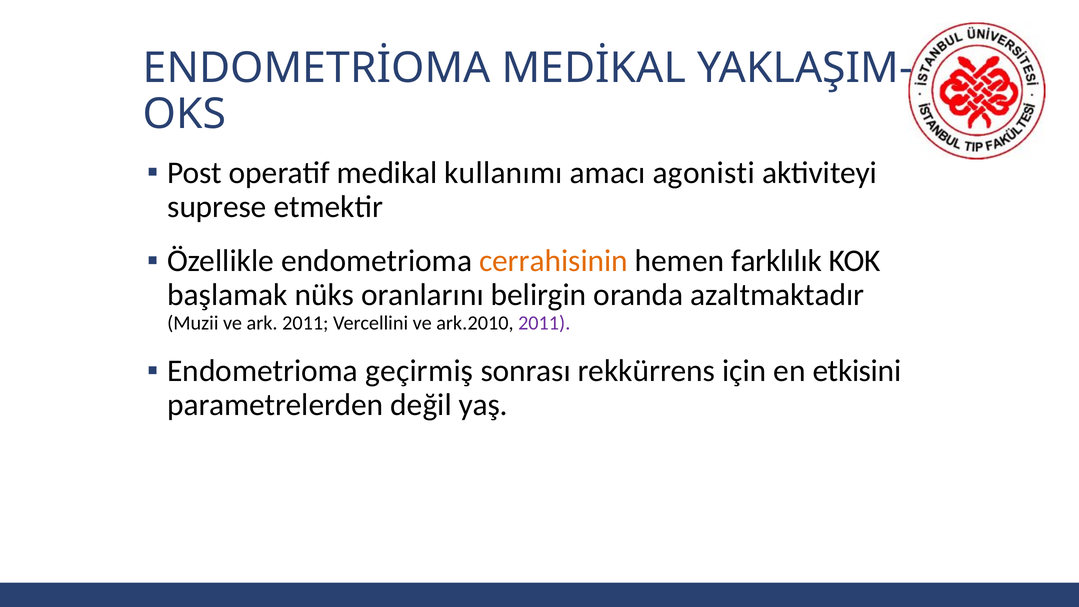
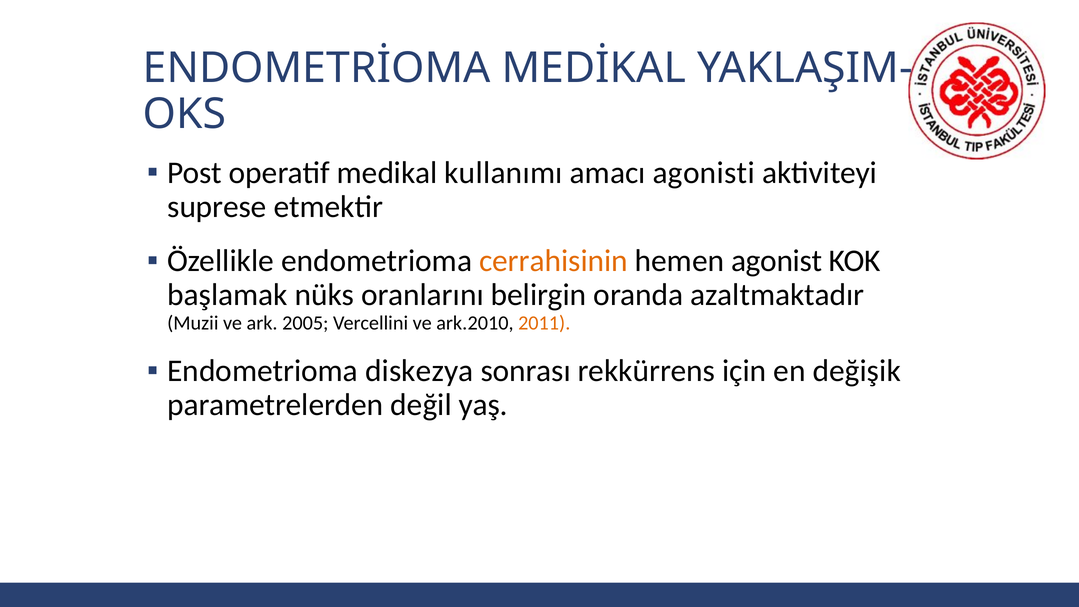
farklılık: farklılık -> agonist
ark 2011: 2011 -> 2005
2011 at (544, 323) colour: purple -> orange
geçirmiş: geçirmiş -> diskezya
etkisini: etkisini -> değişik
